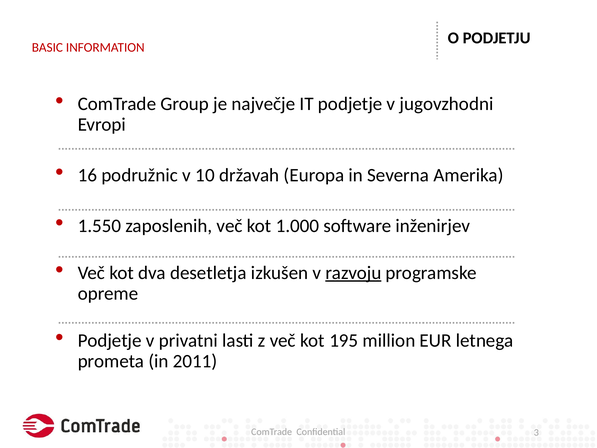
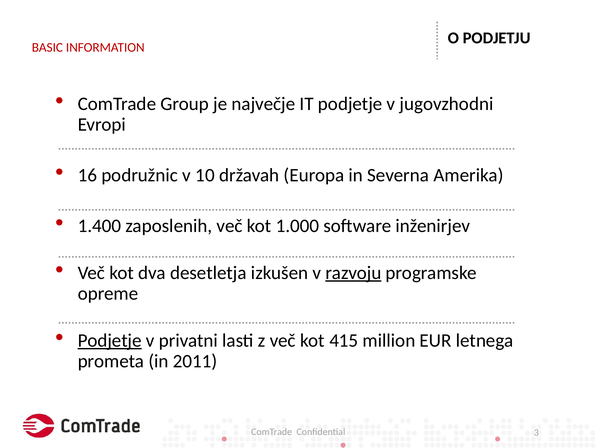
1.550: 1.550 -> 1.400
Podjetje at (110, 340) underline: none -> present
195: 195 -> 415
